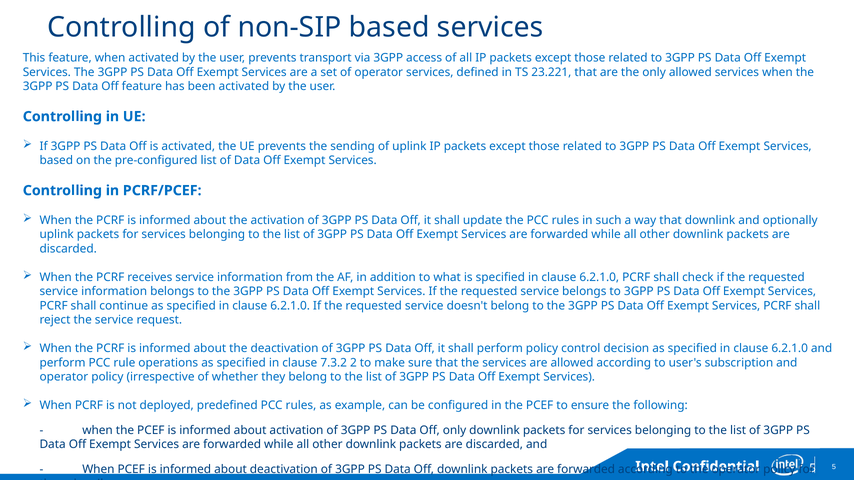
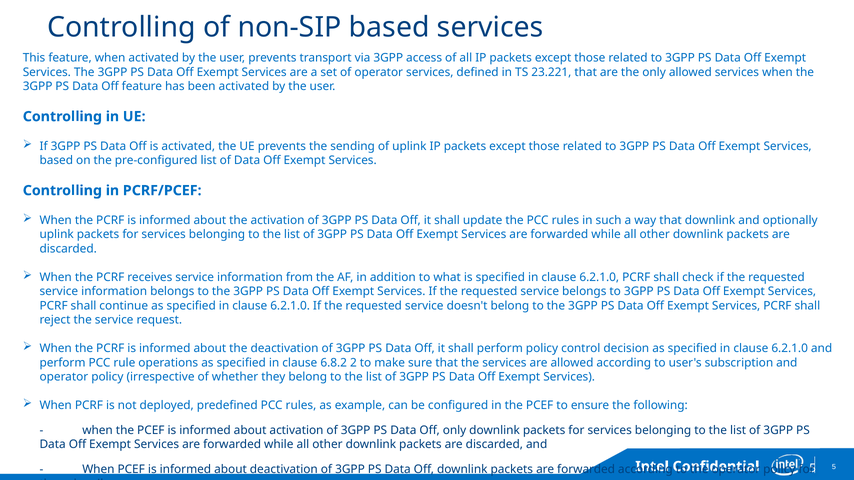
7.3.2: 7.3.2 -> 6.8.2
